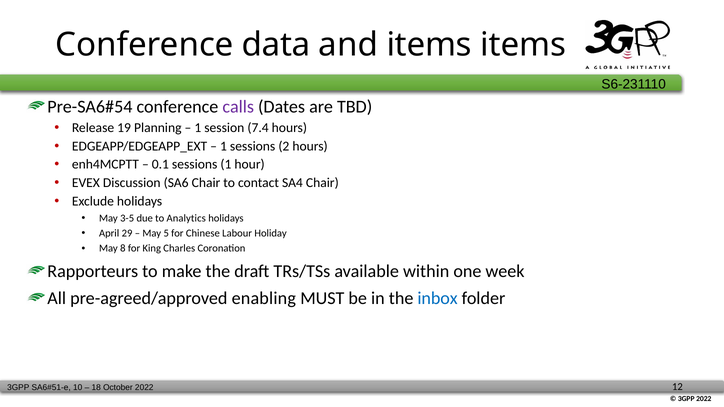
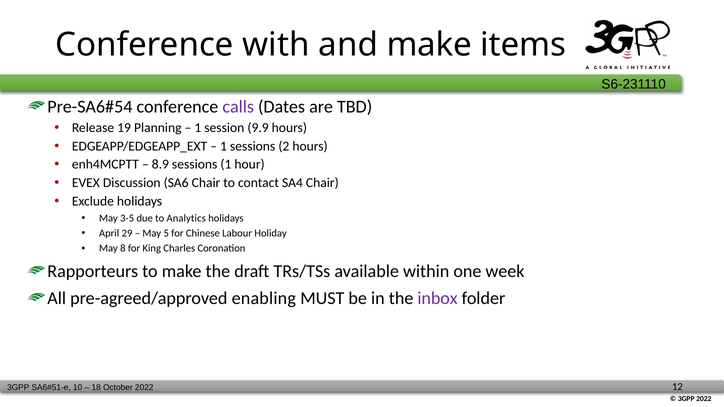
data: data -> with
and items: items -> make
7.4: 7.4 -> 9.9
0.1: 0.1 -> 8.9
inbox colour: blue -> purple
